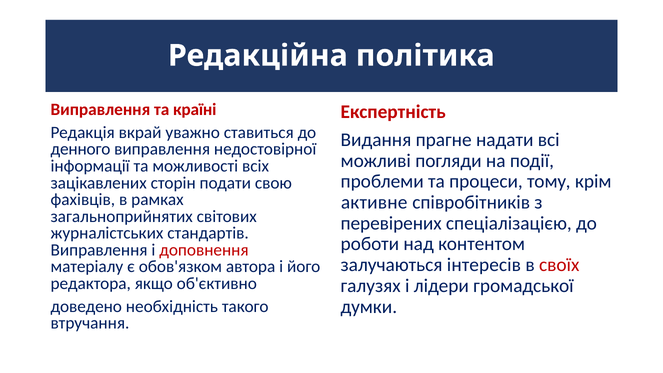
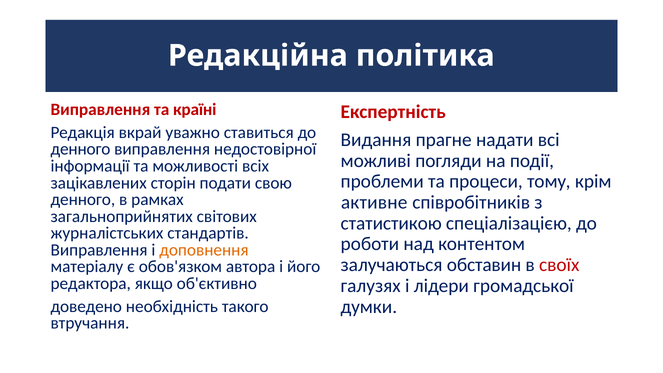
фахівців at (83, 200): фахівців -> денного
перевірених: перевірених -> статистикою
доповнення colour: red -> orange
інтересів: інтересів -> обставин
